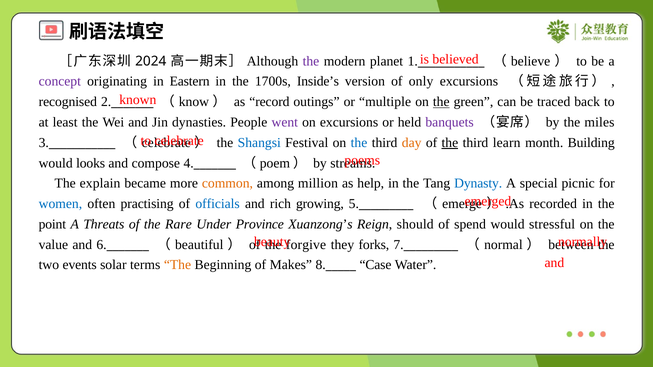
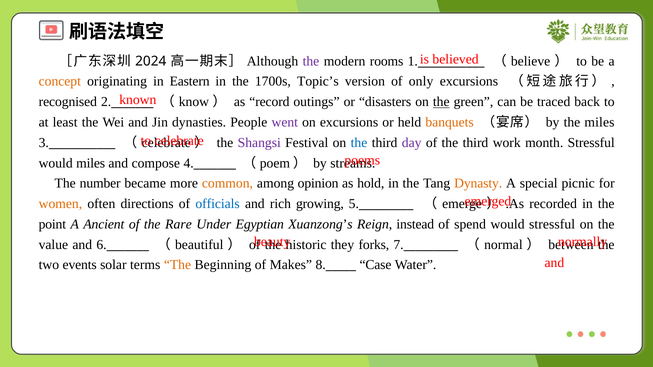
planet: planet -> rooms
concept colour: purple -> orange
Inside’s: Inside’s -> Topic’s
multiple: multiple -> disasters
banquets colour: purple -> orange
Shangsi colour: blue -> purple
day colour: orange -> purple
the at (450, 143) underline: present -> none
learn: learn -> work
month Building: Building -> Stressful
would looks: looks -> miles
explain: explain -> number
million: million -> opinion
help: help -> hold
Dynasty colour: blue -> orange
women colour: blue -> orange
practising: practising -> directions
Threats: Threats -> Ancient
Province: Province -> Egyptian
should: should -> instead
forgive: forgive -> historic
